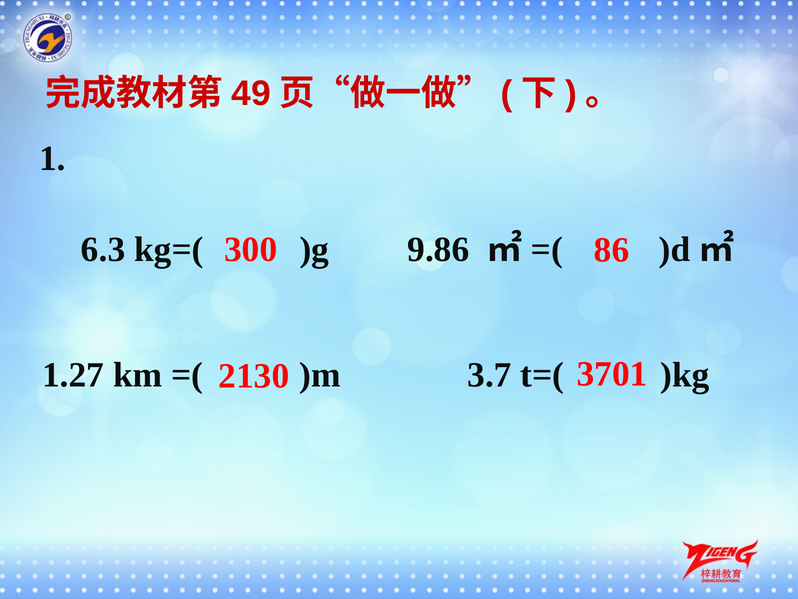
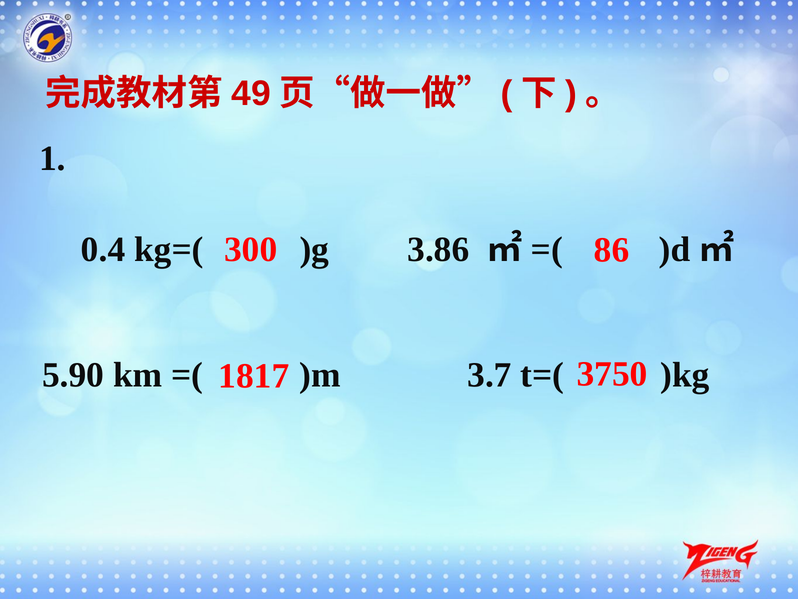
6.3: 6.3 -> 0.4
9.86: 9.86 -> 3.86
3701: 3701 -> 3750
1.27: 1.27 -> 5.90
2130: 2130 -> 1817
